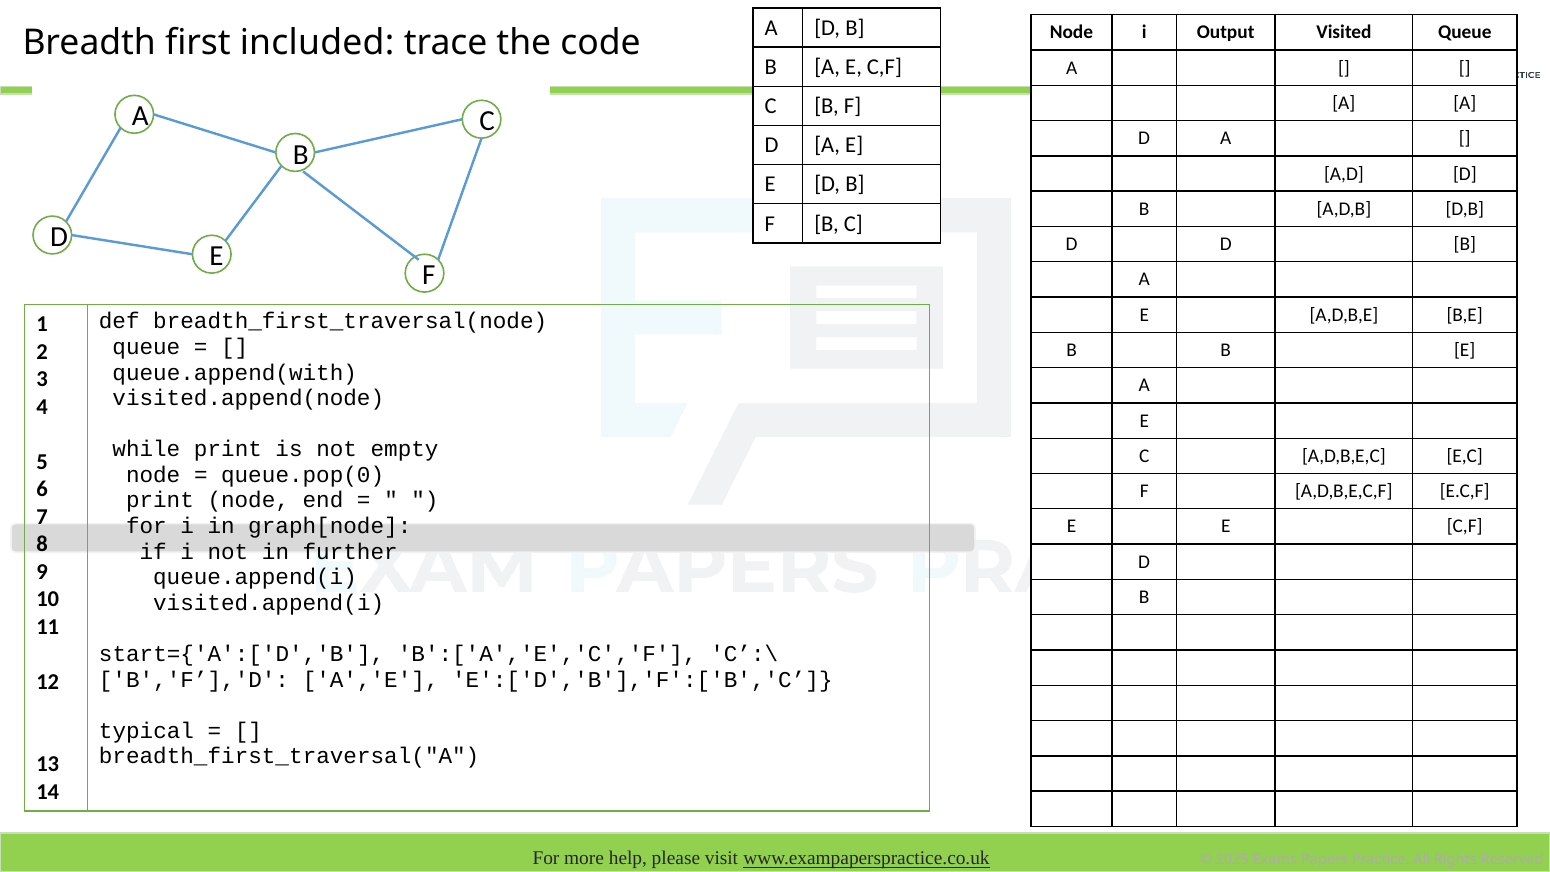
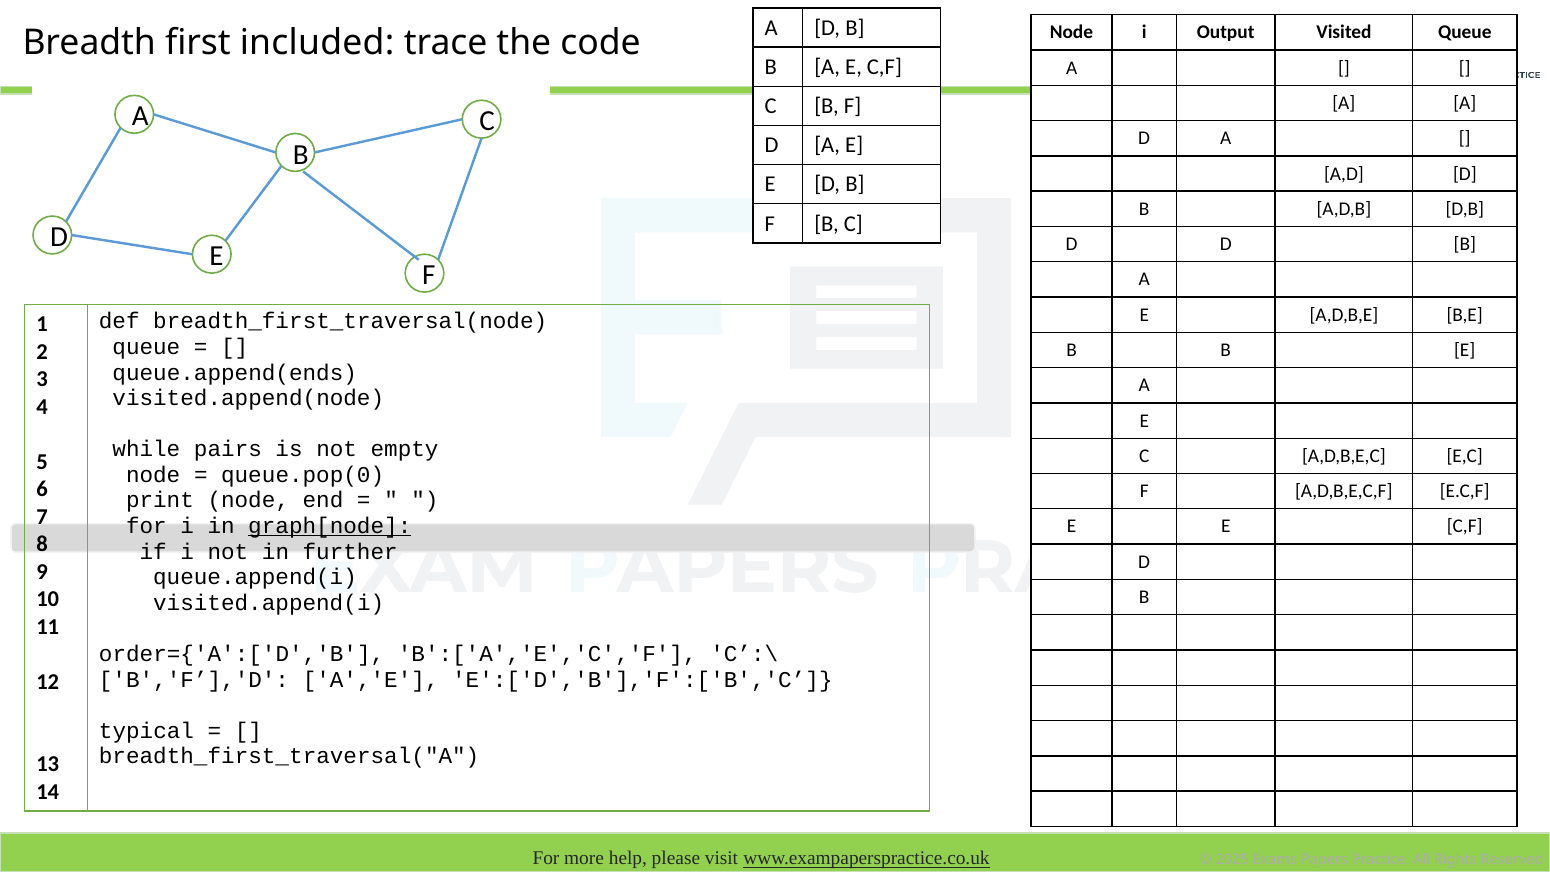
queue.append(with: queue.append(with -> queue.append(ends
while print: print -> pairs
graph[node underline: none -> present
start={'A':['D','B: start={'A':['D','B -> order={'A':['D','B
